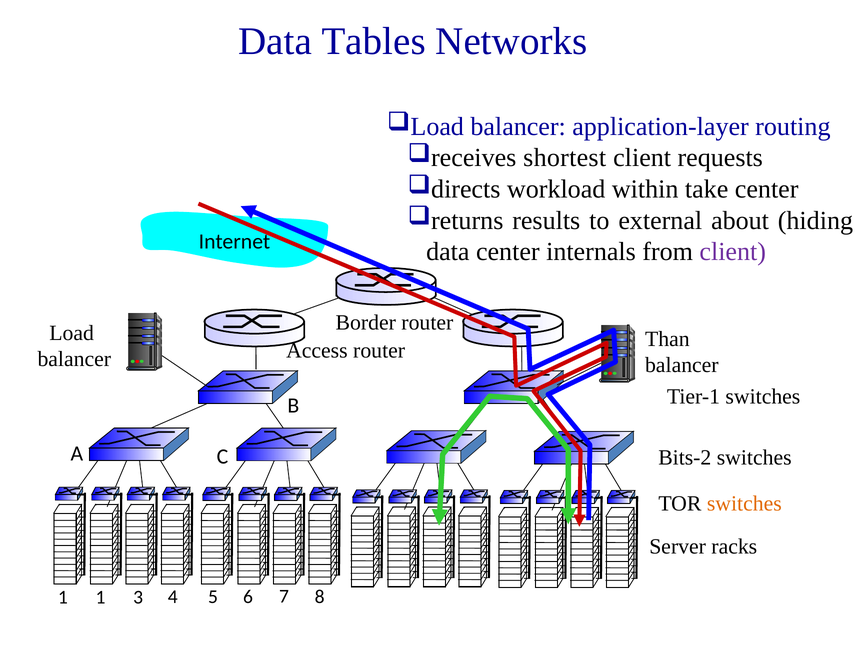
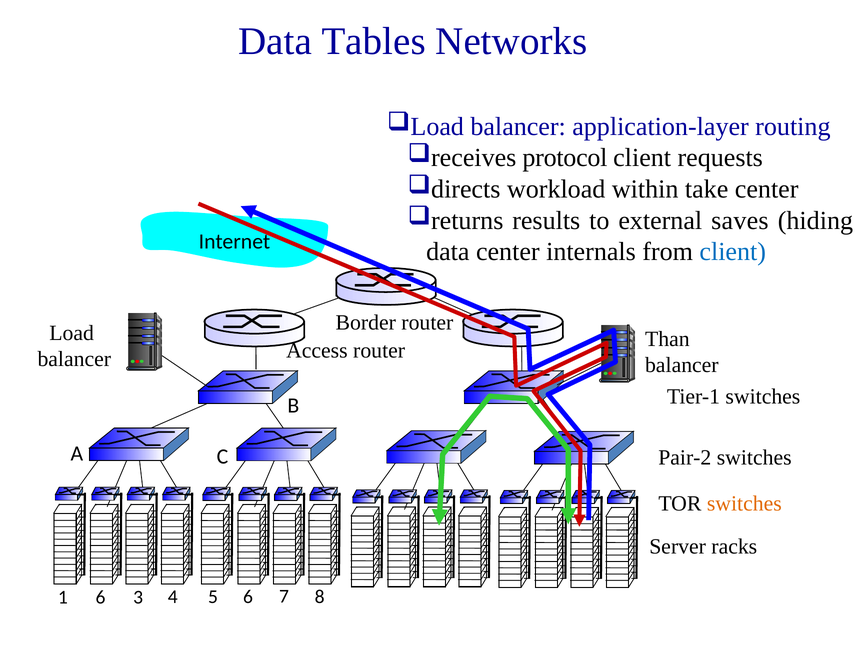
shortest: shortest -> protocol
about: about -> saves
client at (733, 252) colour: purple -> blue
Bits-2: Bits-2 -> Pair-2
1 1: 1 -> 6
